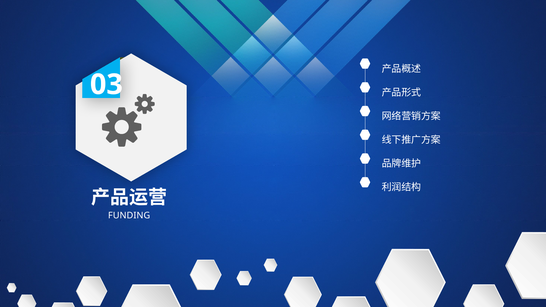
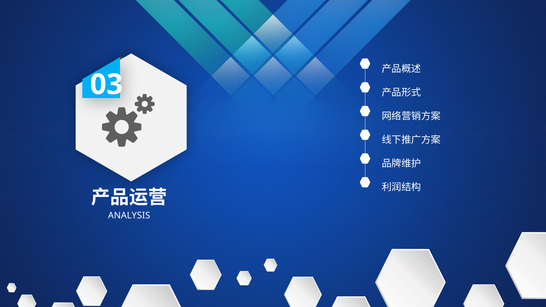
FUNDING: FUNDING -> ANALYSIS
